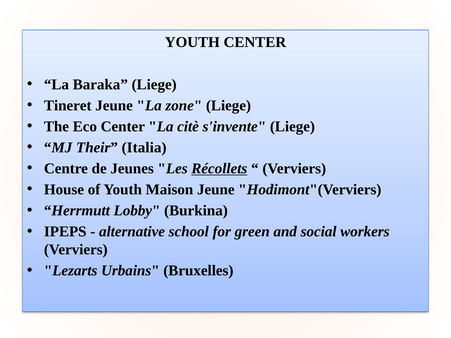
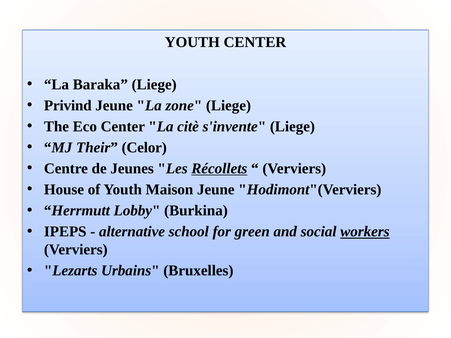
Tineret: Tineret -> Privind
Italia: Italia -> Celor
workers underline: none -> present
